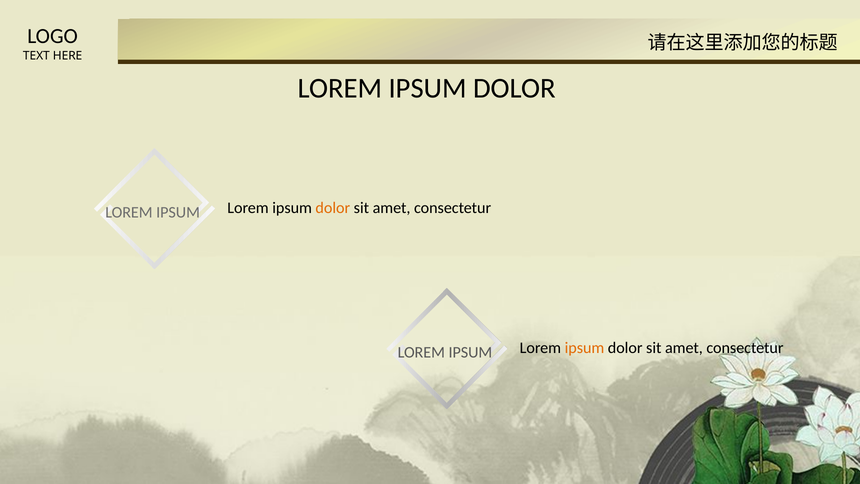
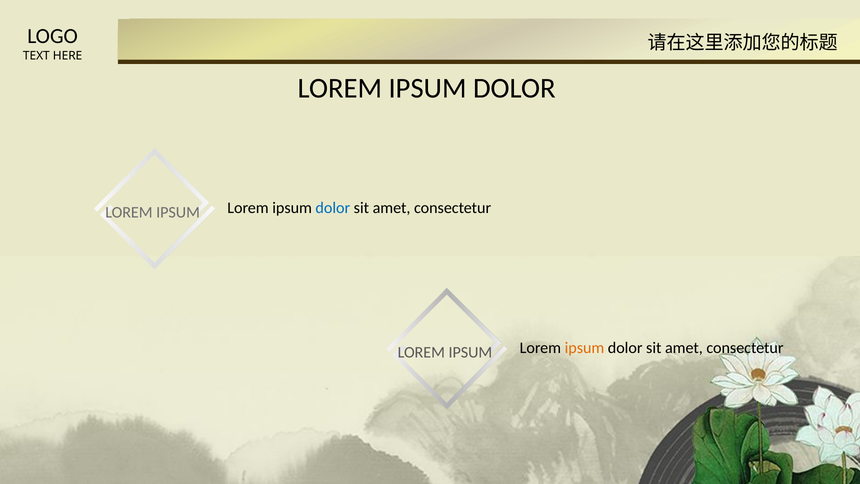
dolor at (333, 208) colour: orange -> blue
